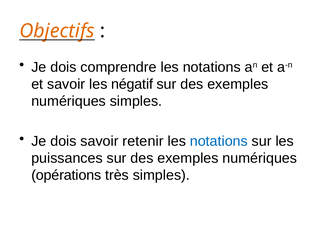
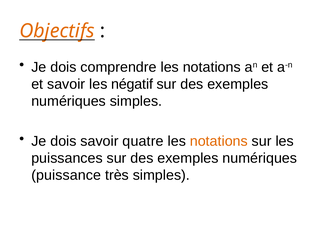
retenir: retenir -> quatre
notations at (219, 142) colour: blue -> orange
opérations: opérations -> puissance
